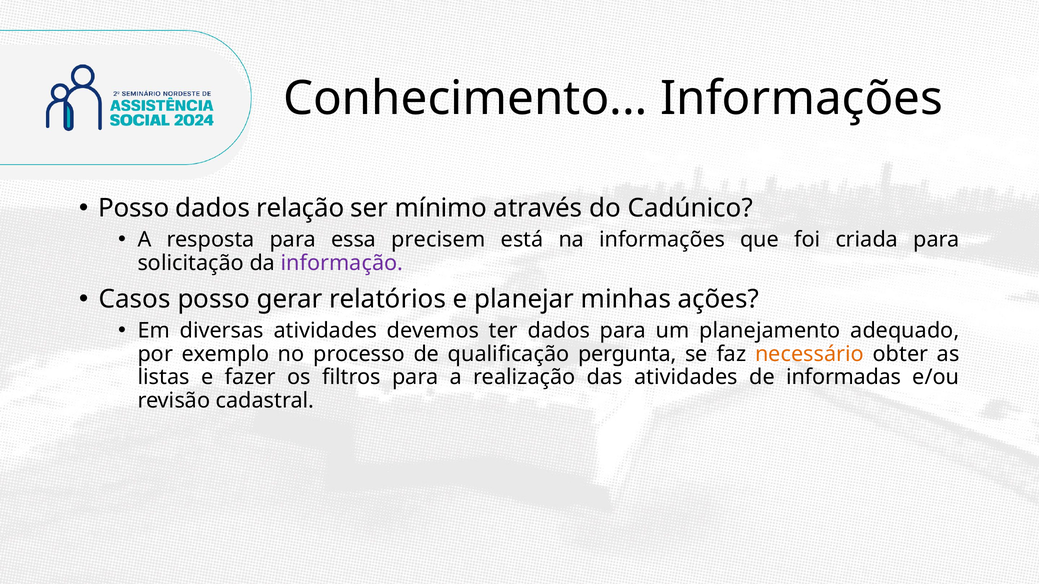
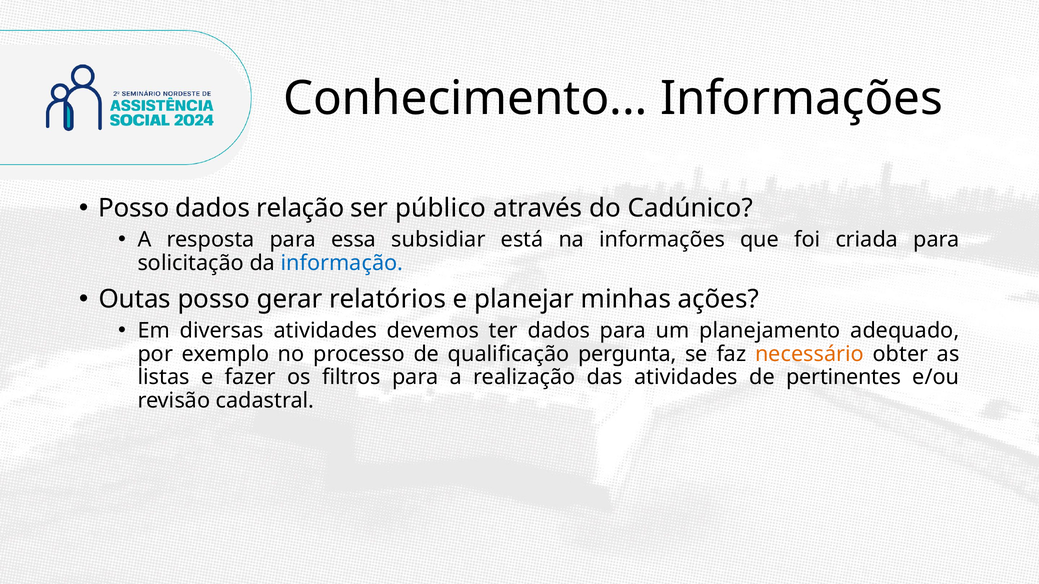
mínimo: mínimo -> público
precisem: precisem -> subsidiar
informação colour: purple -> blue
Casos: Casos -> Outas
informadas: informadas -> pertinentes
